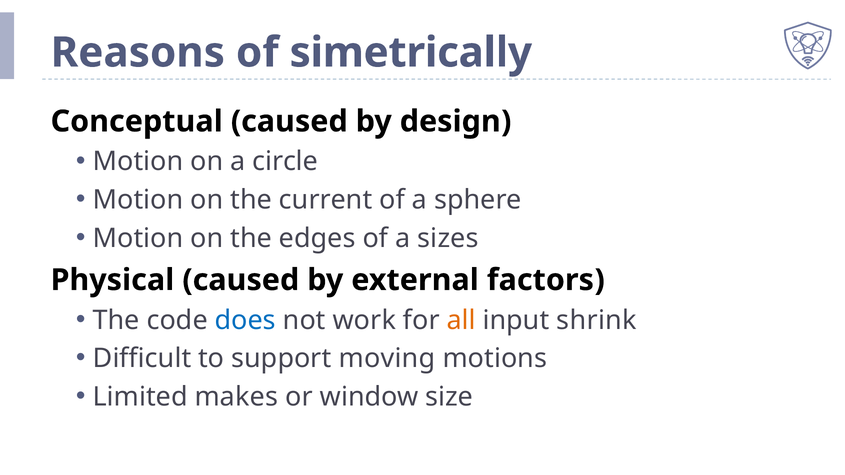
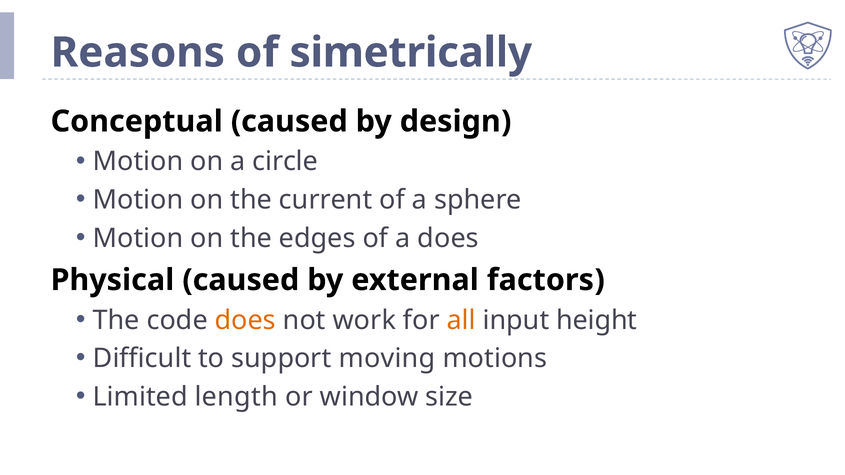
a sizes: sizes -> does
does at (245, 320) colour: blue -> orange
shrink: shrink -> height
makes: makes -> length
